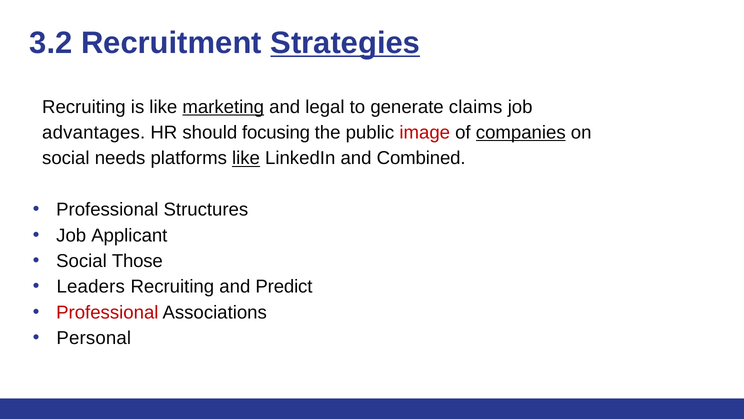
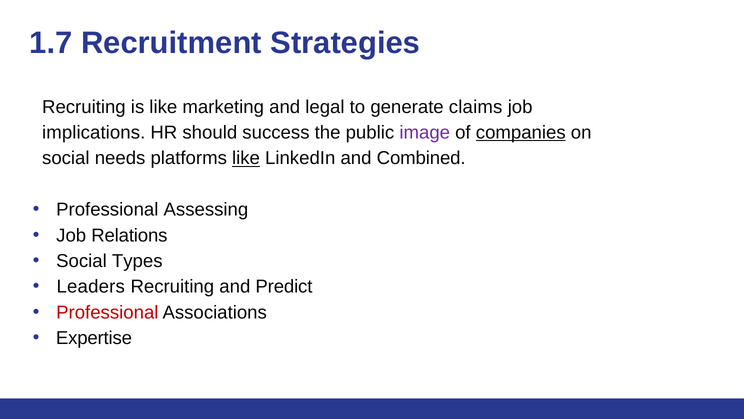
3.2: 3.2 -> 1.7
Strategies underline: present -> none
marketing underline: present -> none
advantages: advantages -> implications
focusing: focusing -> success
image colour: red -> purple
Structures: Structures -> Assessing
Applicant: Applicant -> Relations
Those: Those -> Types
Personal: Personal -> Expertise
